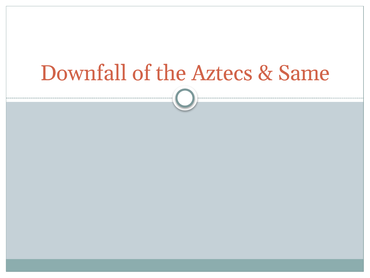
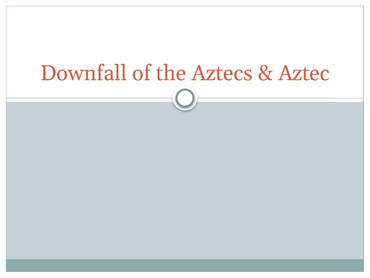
Same: Same -> Aztec
